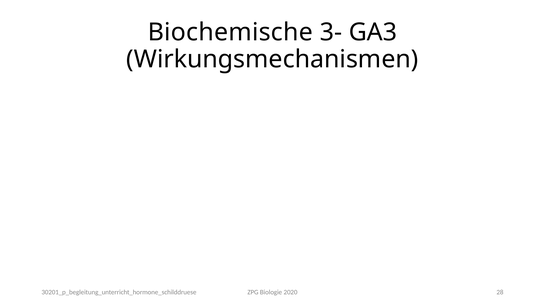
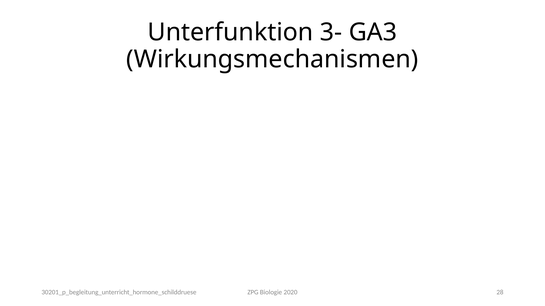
Biochemische: Biochemische -> Unterfunktion
